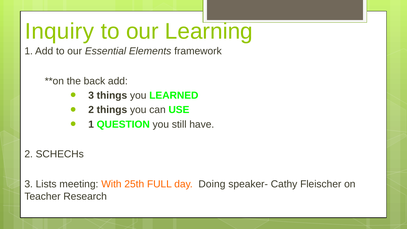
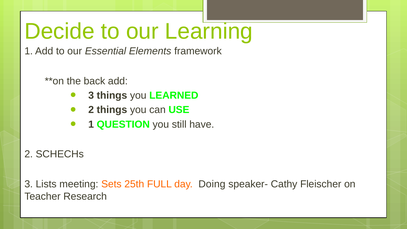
Inquiry: Inquiry -> Decide
With: With -> Sets
